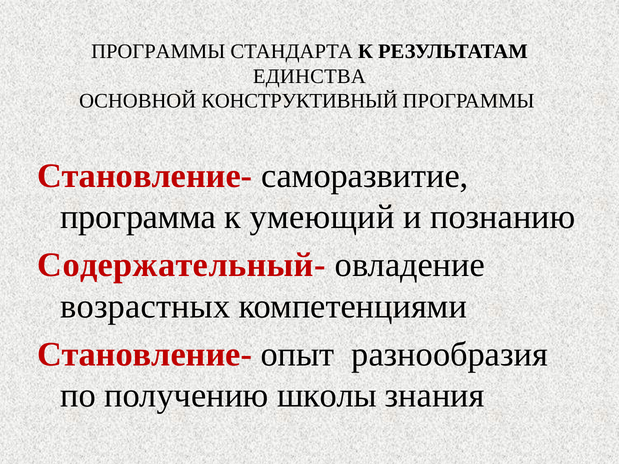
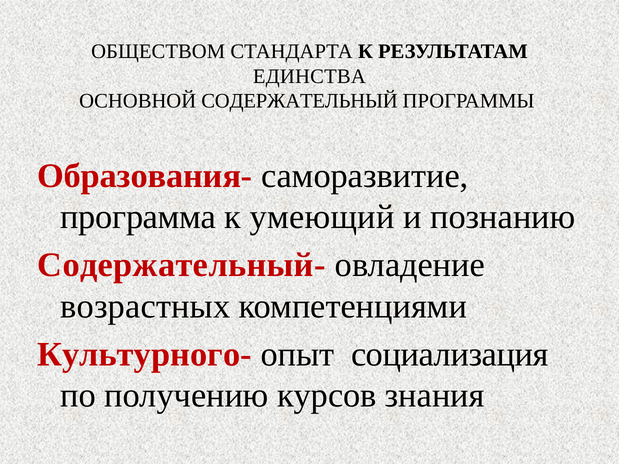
ПРОГРАММЫ at (158, 52): ПРОГРАММЫ -> ОБЩЕСТВОМ
КОНСТРУКТИВНЫЙ: КОНСТРУКТИВНЫЙ -> СОДЕРЖАТЕЛЬНЫЙ
Становление- at (145, 176): Становление- -> Образования-
Становление- at (145, 355): Становление- -> Культурного-
разнообразия: разнообразия -> социализация
школы: школы -> курсов
